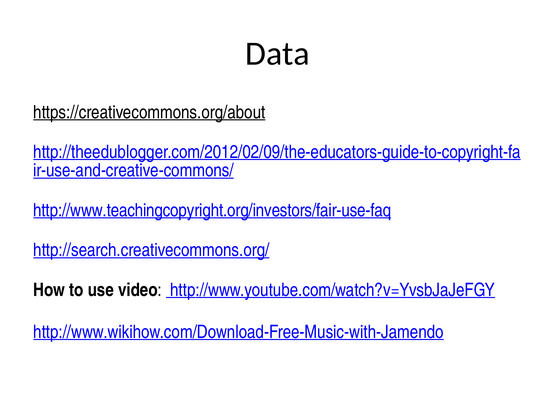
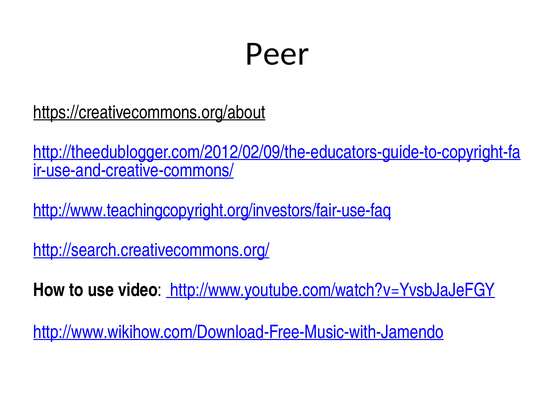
Data: Data -> Peer
